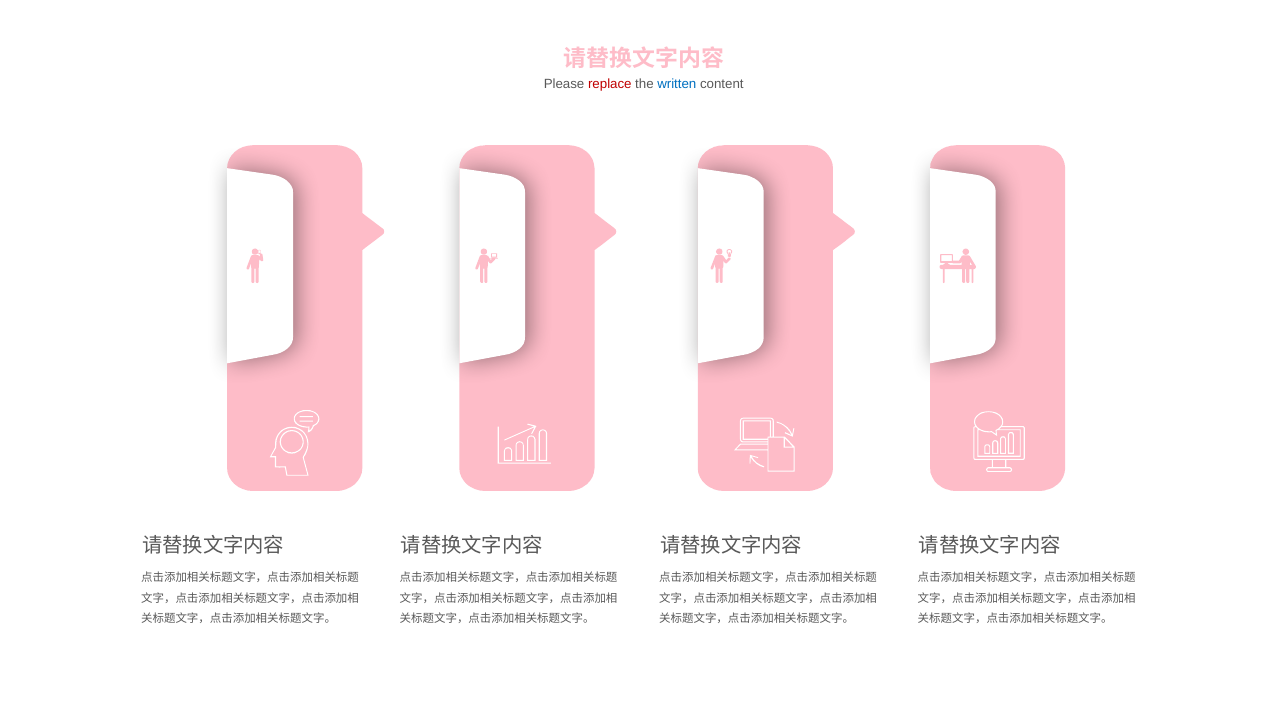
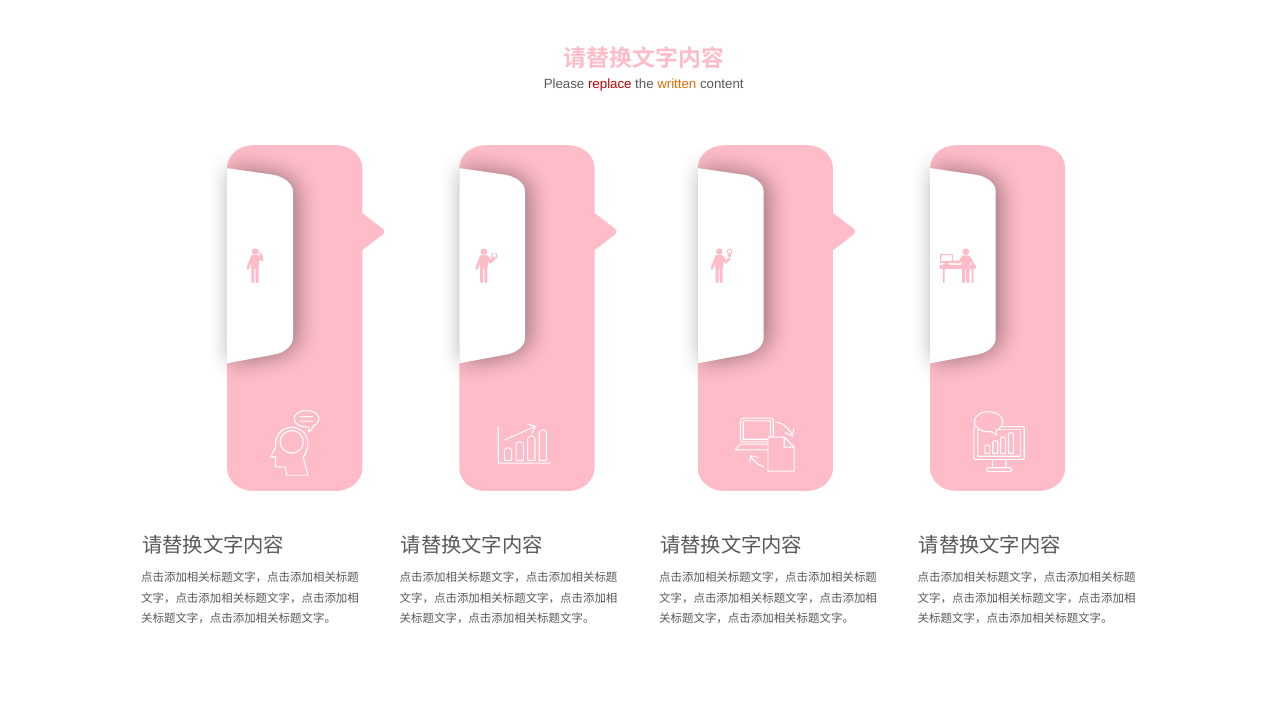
written colour: blue -> orange
